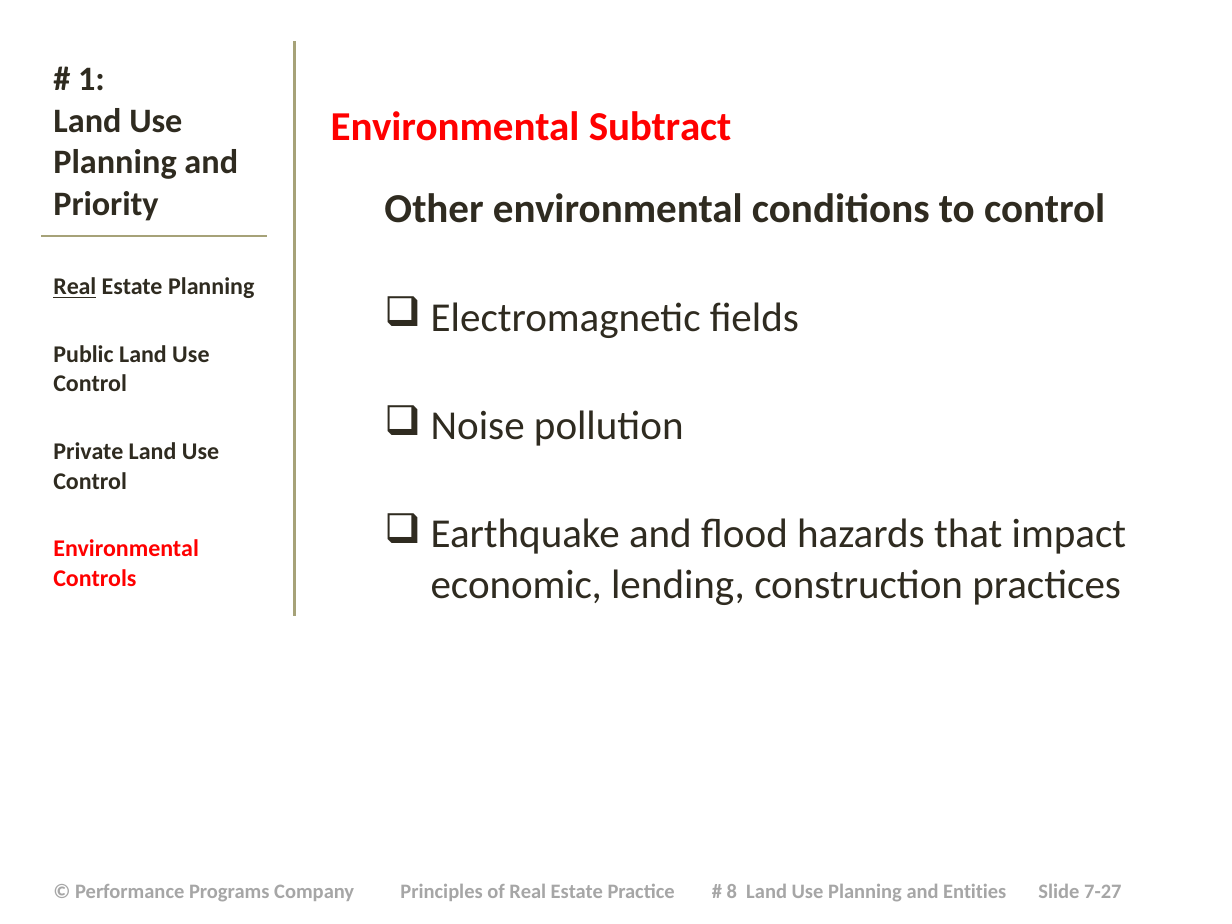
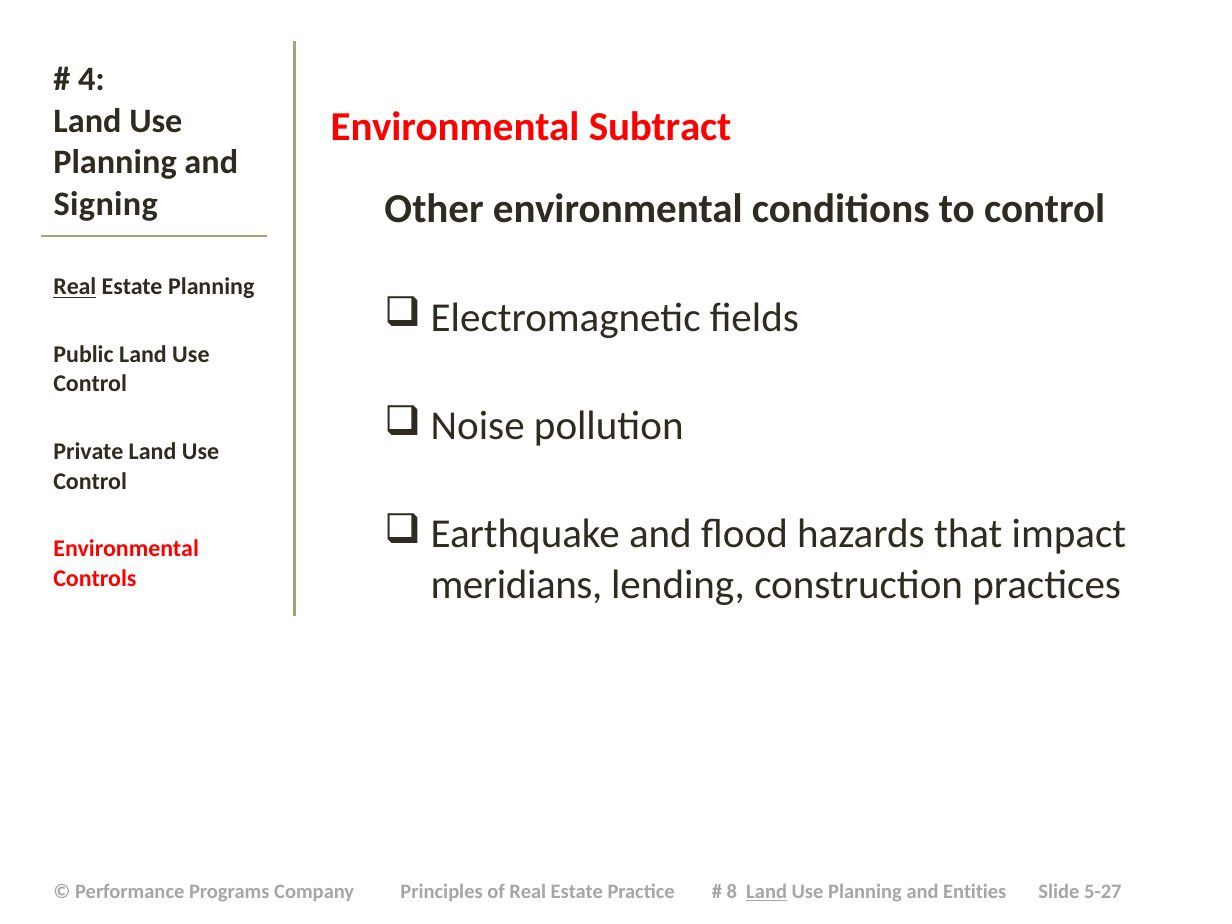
1: 1 -> 4
Priority: Priority -> Signing
economic: economic -> meridians
Land at (767, 892) underline: none -> present
7-27: 7-27 -> 5-27
